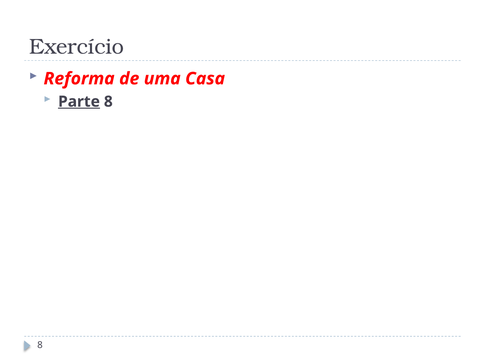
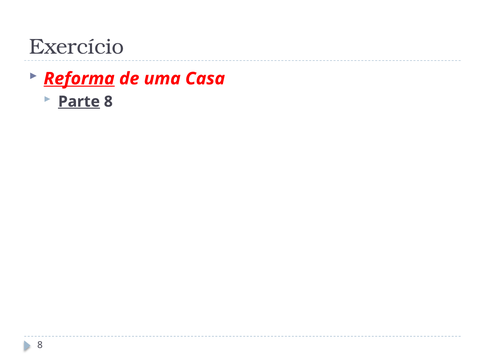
Reforma underline: none -> present
